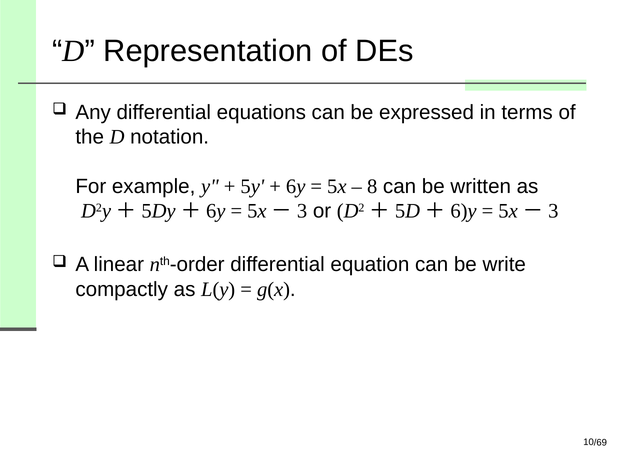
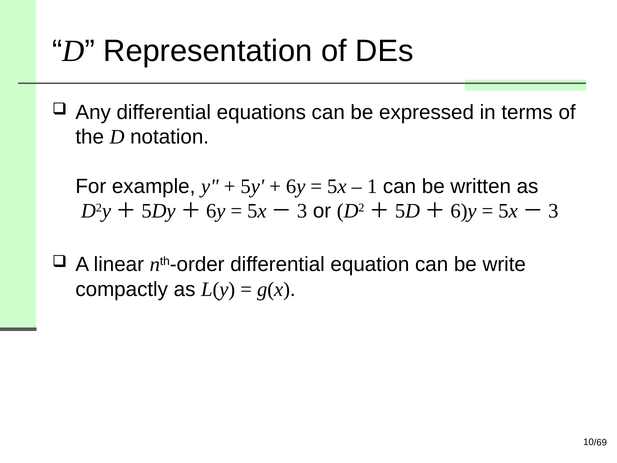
8: 8 -> 1
